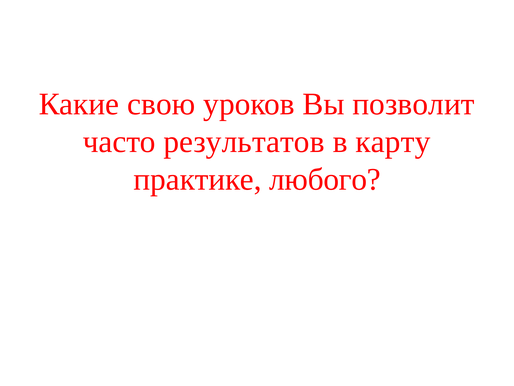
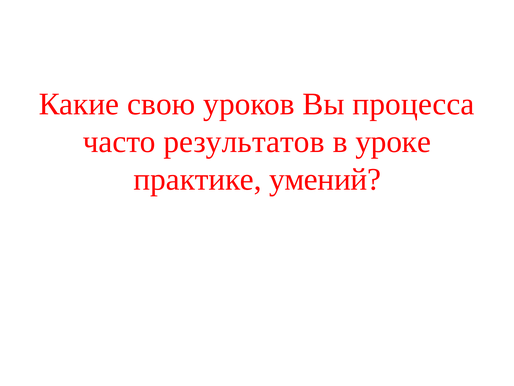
позволит: позволит -> процесса
карту: карту -> уроке
любого: любого -> умений
